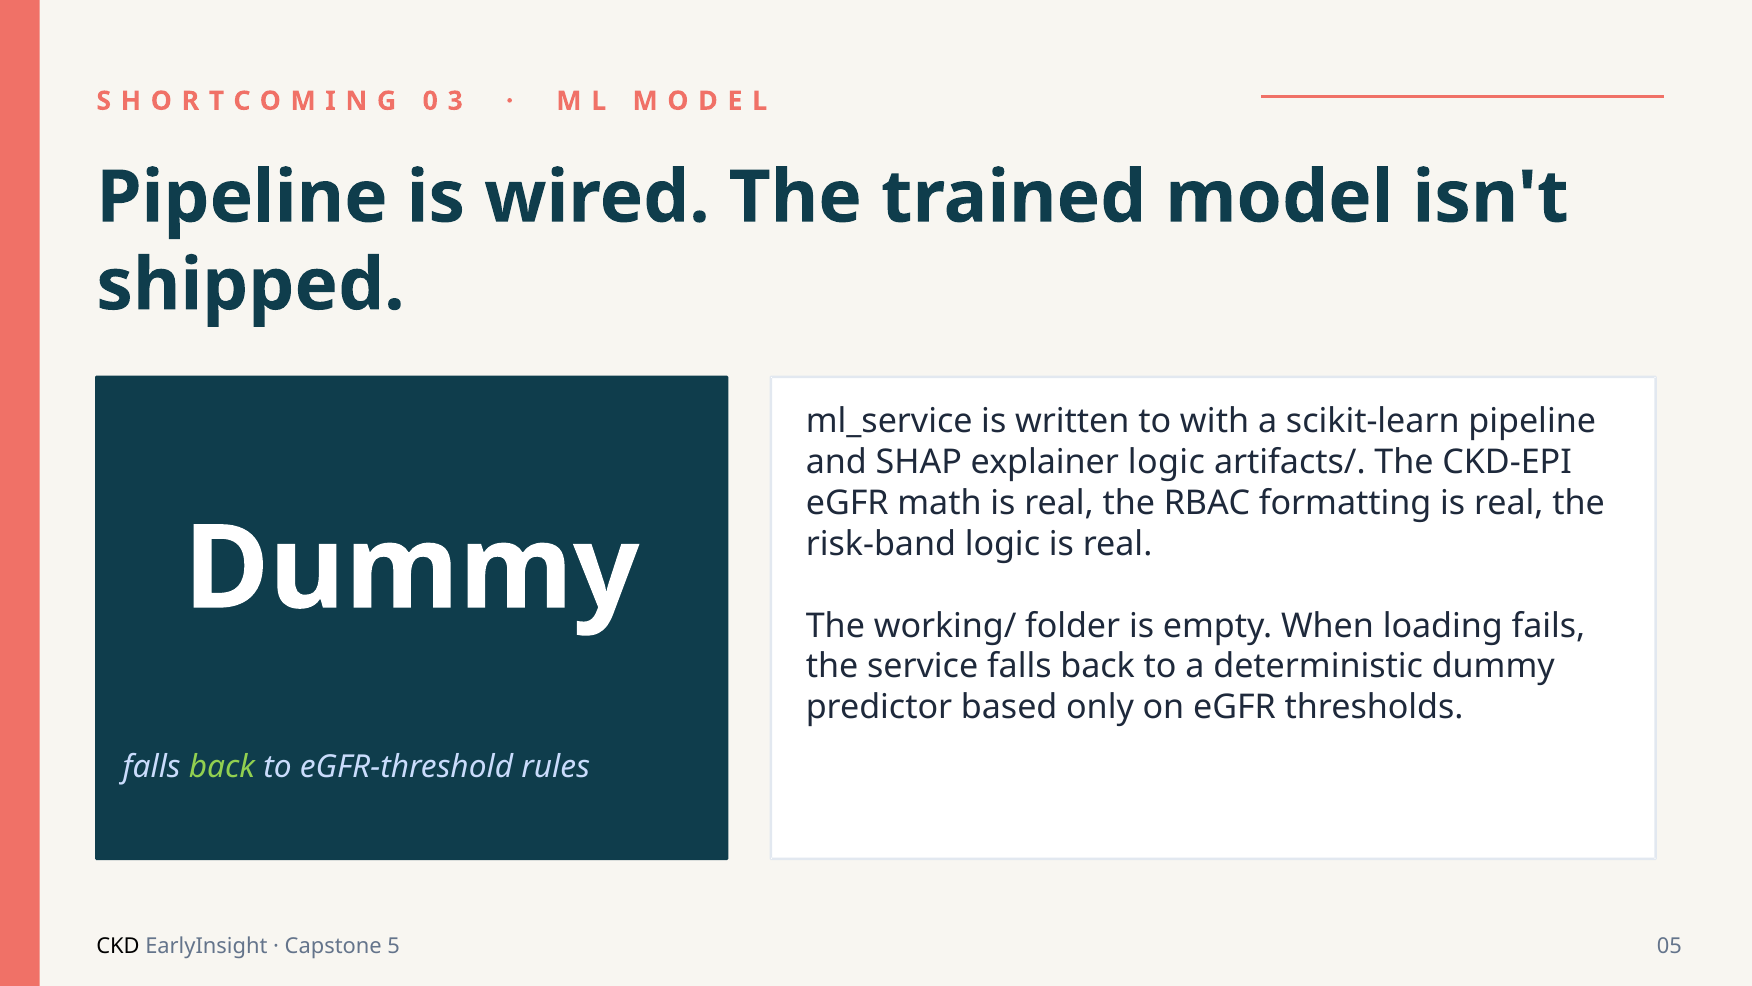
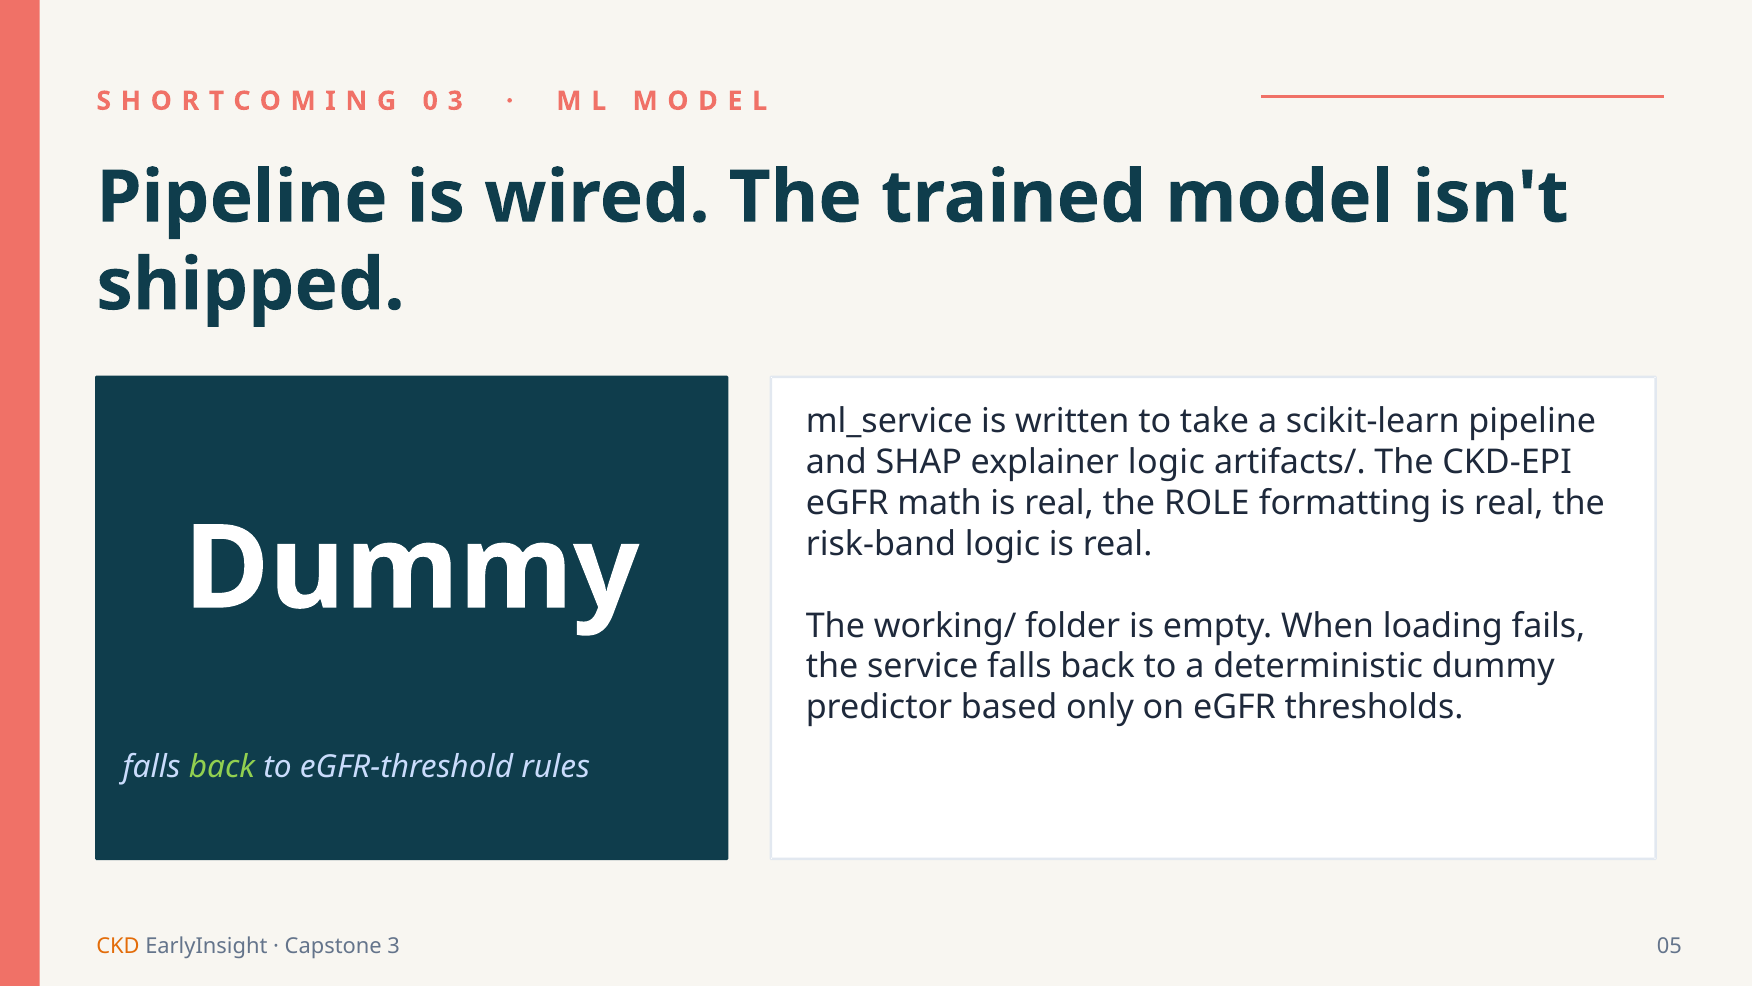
with: with -> take
RBAC: RBAC -> ROLE
CKD colour: black -> orange
Capstone 5: 5 -> 3
